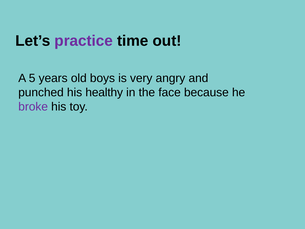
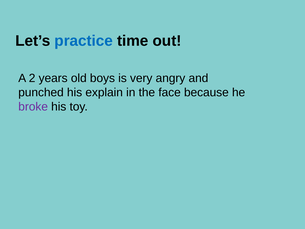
practice colour: purple -> blue
5: 5 -> 2
healthy: healthy -> explain
